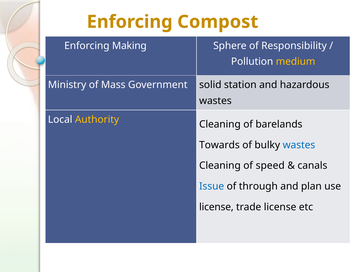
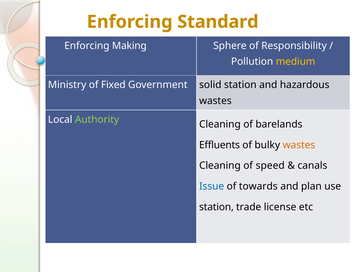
Compost: Compost -> Standard
Mass: Mass -> Fixed
Authority colour: yellow -> light green
Towards: Towards -> Effluents
wastes at (299, 145) colour: blue -> orange
through: through -> towards
license at (216, 207): license -> station
